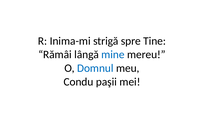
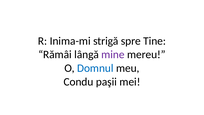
mine colour: blue -> purple
